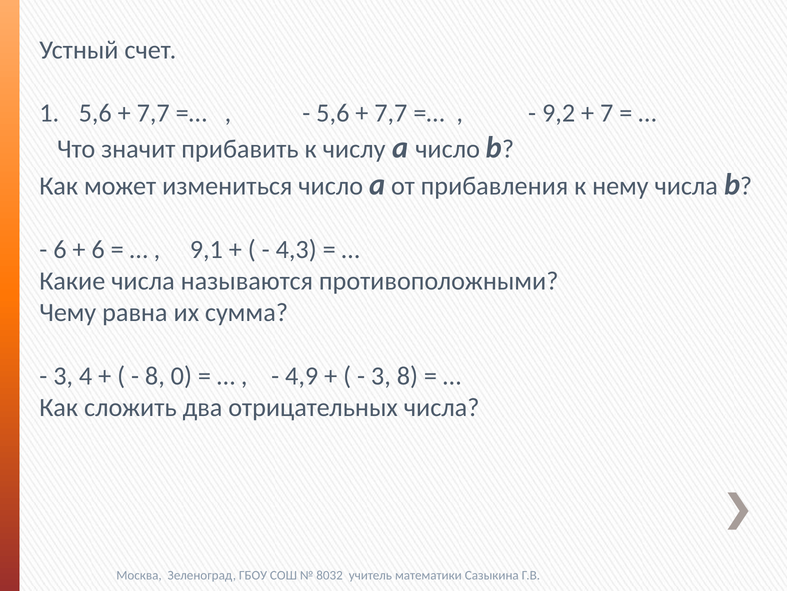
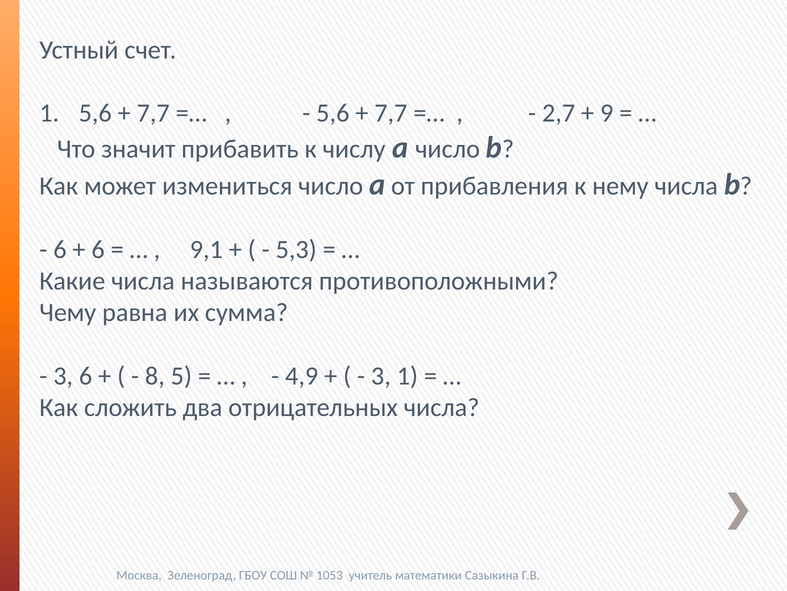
9,2: 9,2 -> 2,7
7: 7 -> 9
4,3: 4,3 -> 5,3
3 4: 4 -> 6
0: 0 -> 5
3 8: 8 -> 1
8032: 8032 -> 1053
